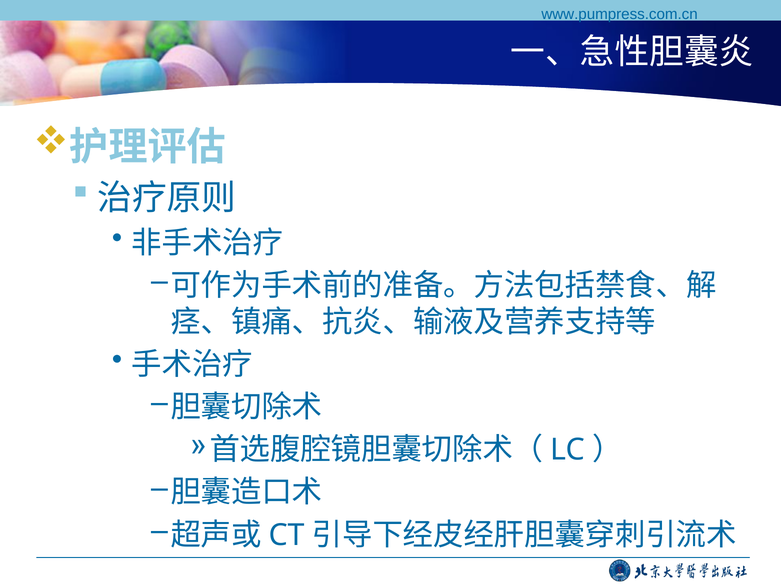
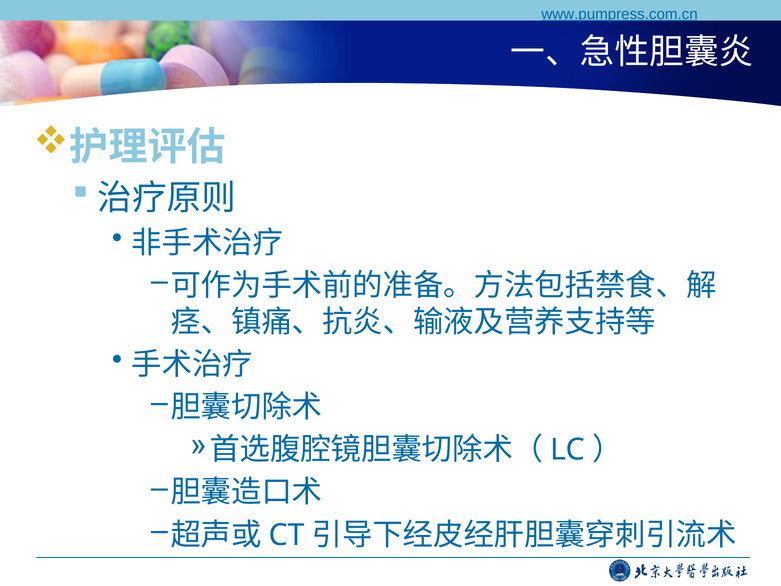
www.pumpress.com.cn underline: none -> present
